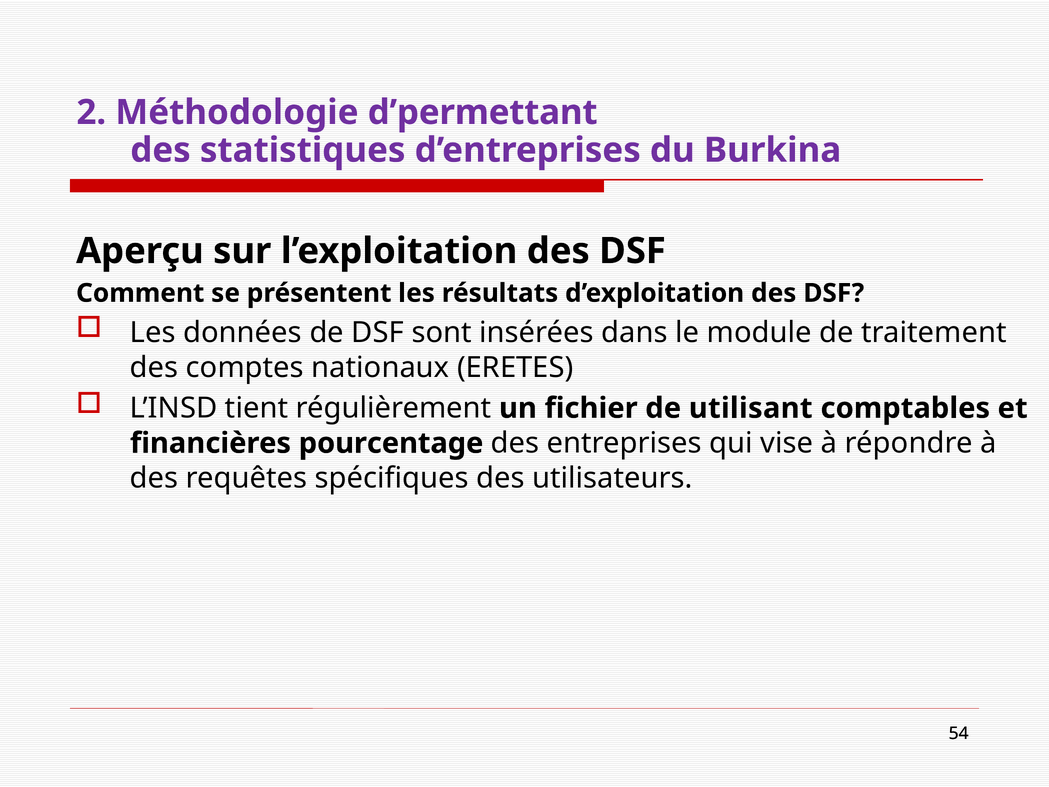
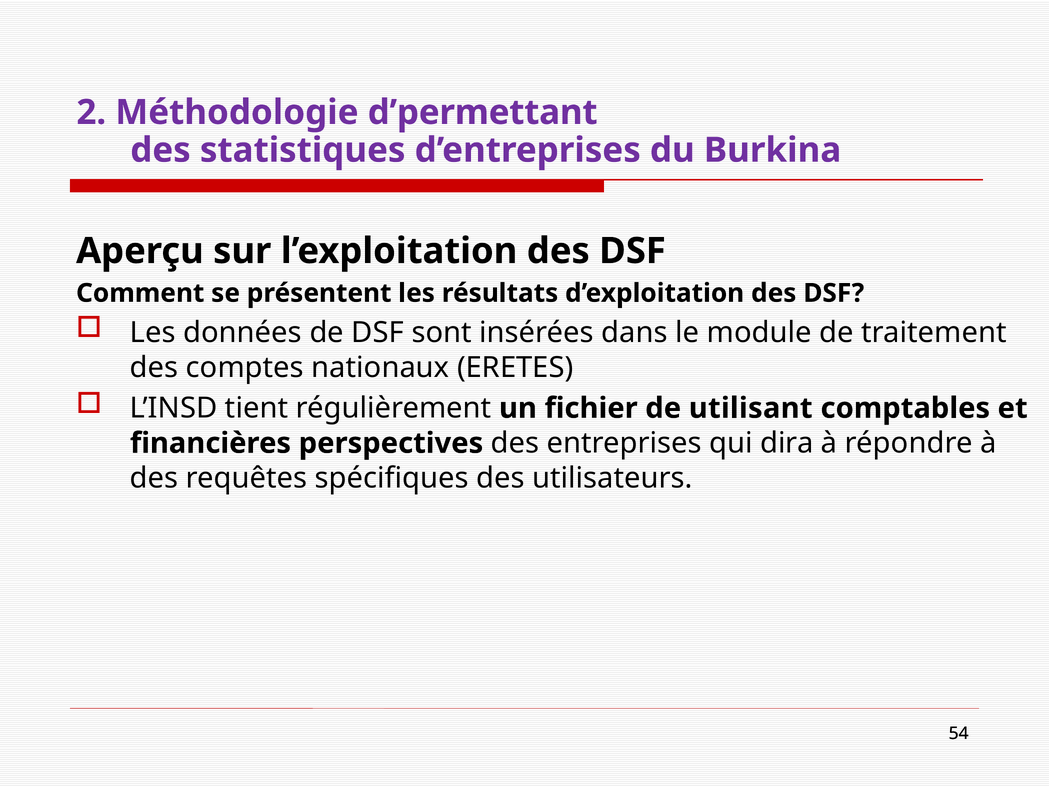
pourcentage: pourcentage -> perspectives
vise: vise -> dira
